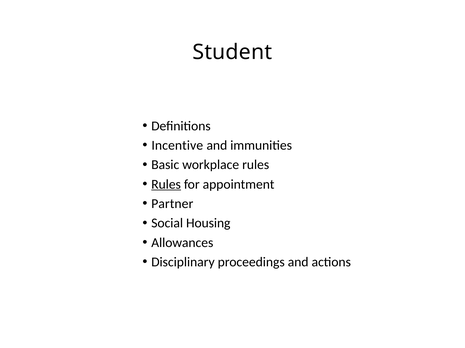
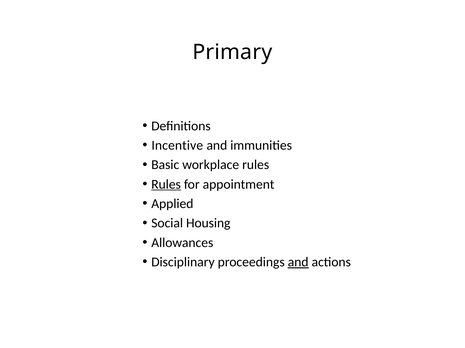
Student: Student -> Primary
Partner: Partner -> Applied
and at (298, 263) underline: none -> present
